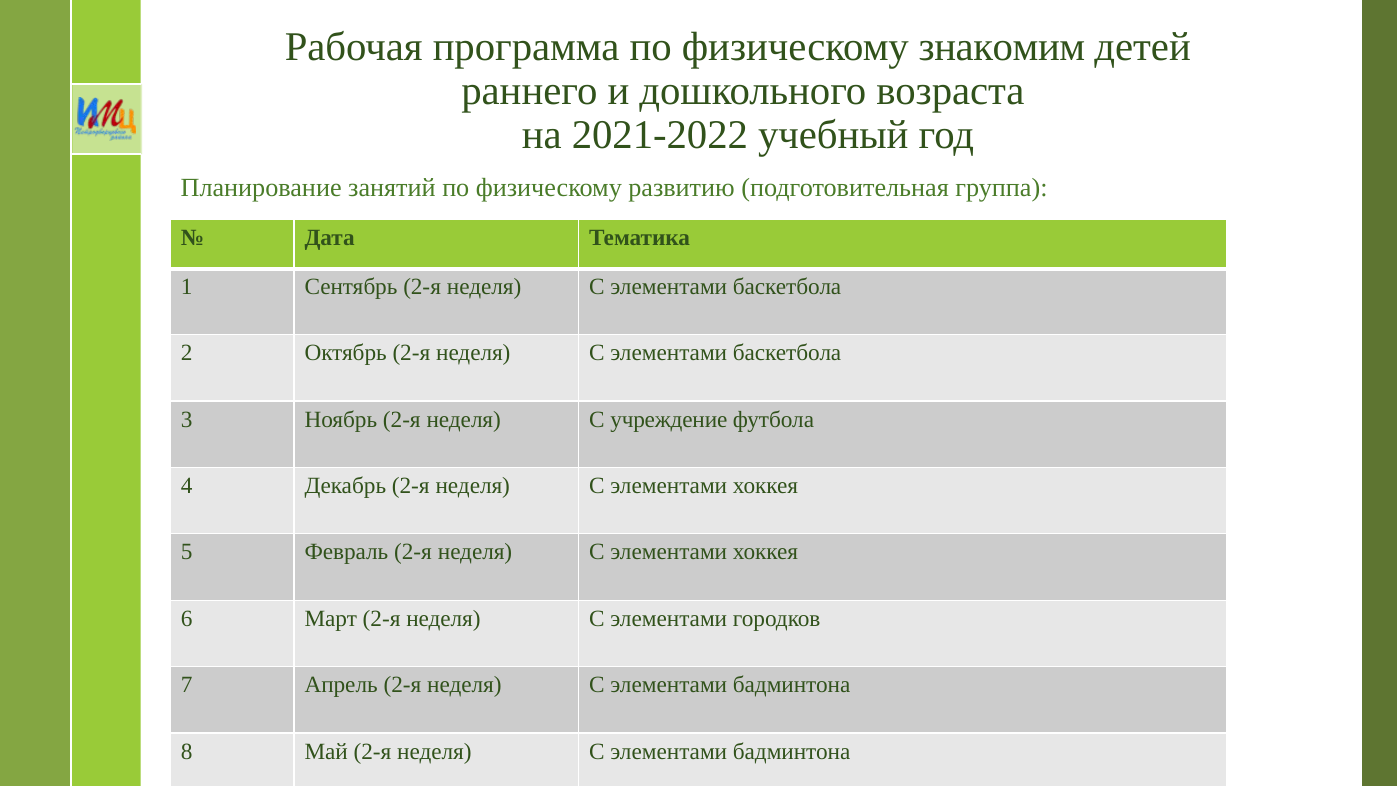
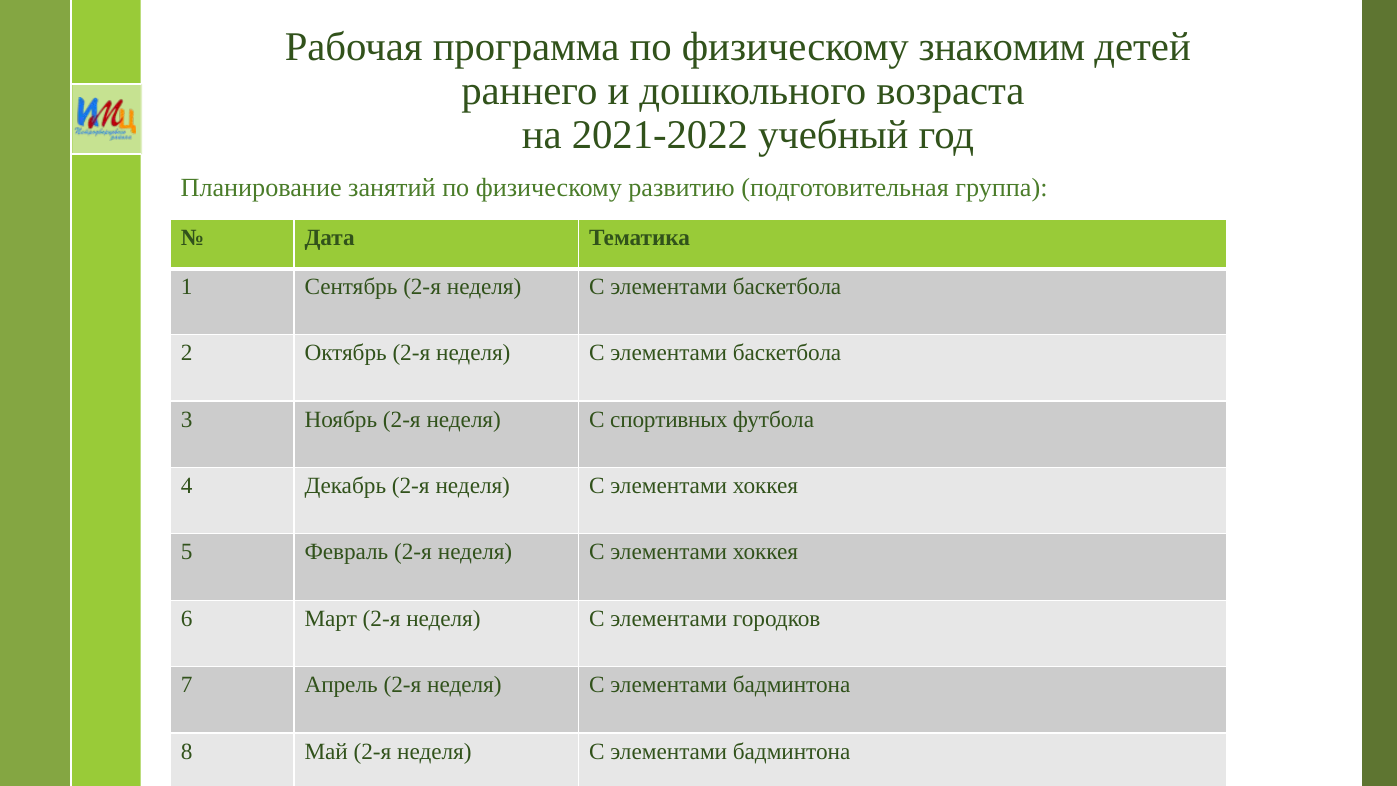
учреждение: учреждение -> спортивных
